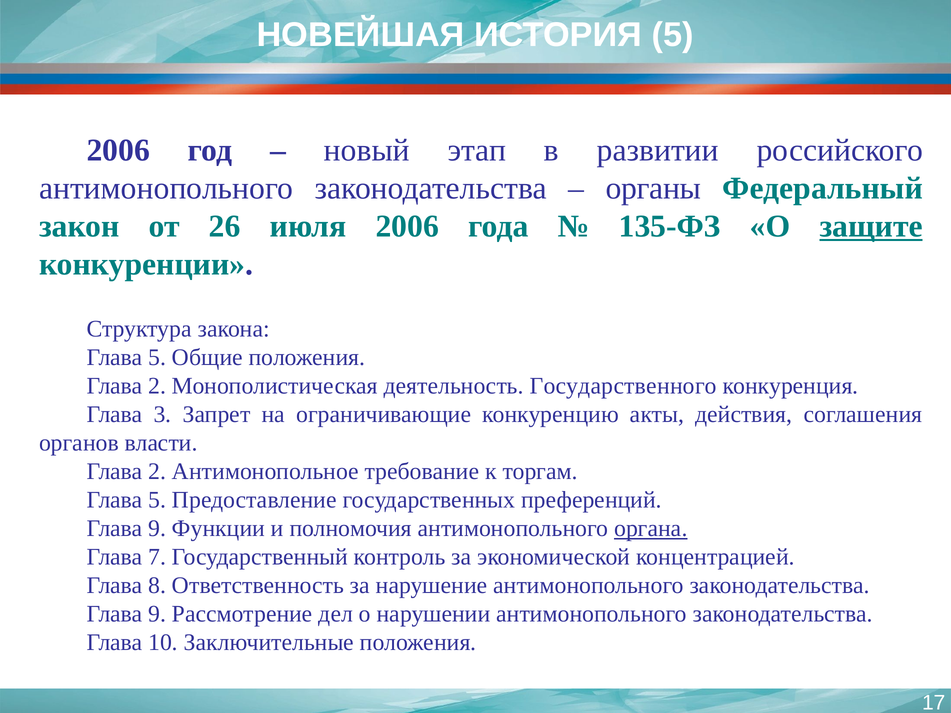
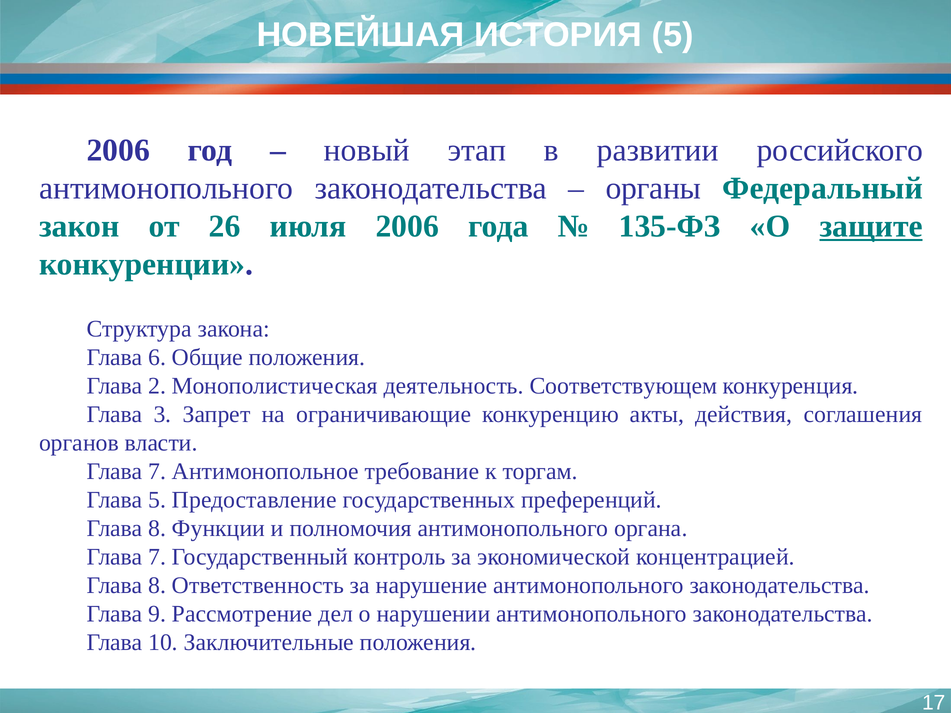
5 at (157, 358): 5 -> 6
Государственного: Государственного -> Соответствующем
2 at (157, 472): 2 -> 7
9 at (157, 529): 9 -> 8
органа underline: present -> none
